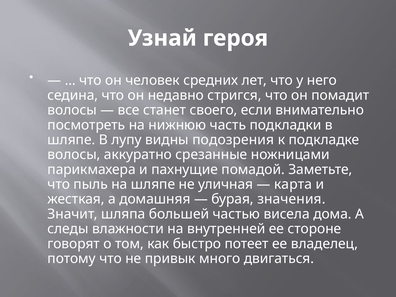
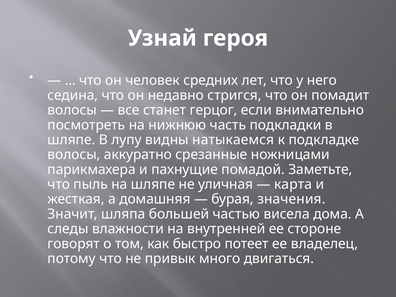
своего: своего -> герцог
подозрения: подозрения -> натыкаемся
